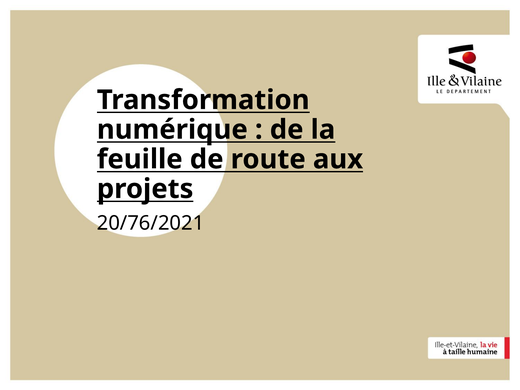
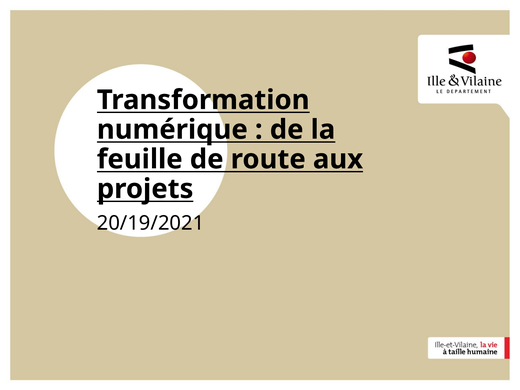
20/76/2021: 20/76/2021 -> 20/19/2021
